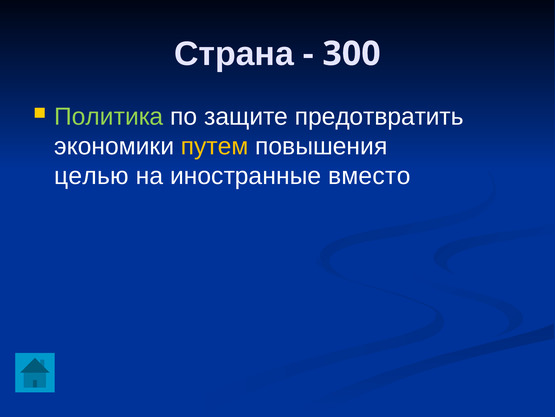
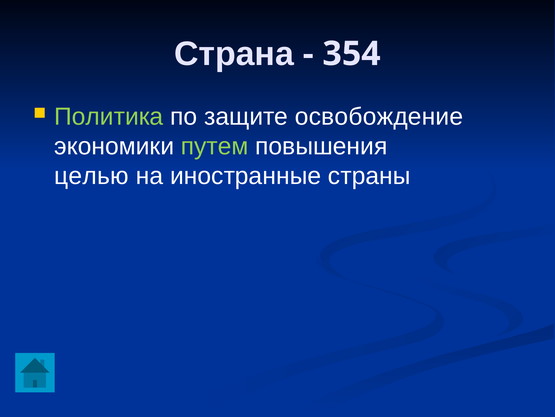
300: 300 -> 354
предотвратить: предотвратить -> освобождение
путем colour: yellow -> light green
вместо: вместо -> страны
